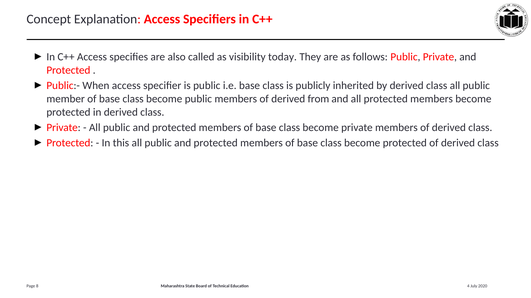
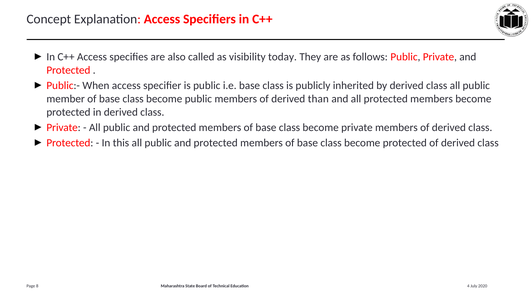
from: from -> than
